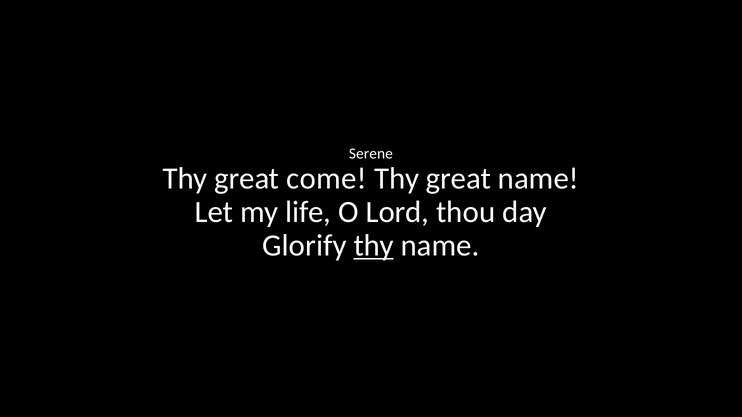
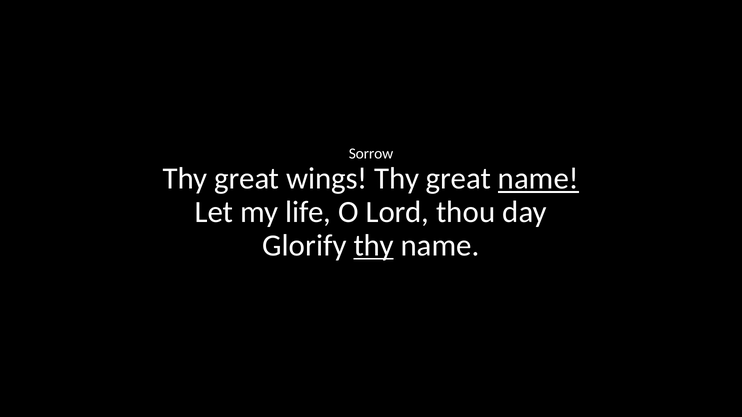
Serene: Serene -> Sorrow
come: come -> wings
name at (538, 179) underline: none -> present
